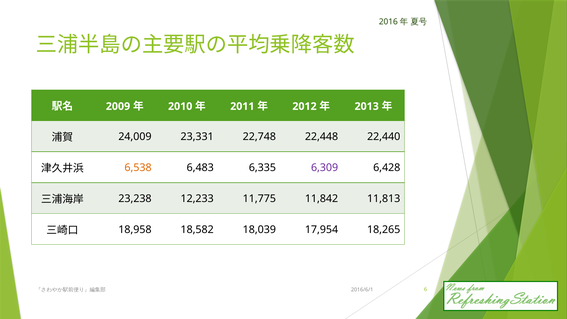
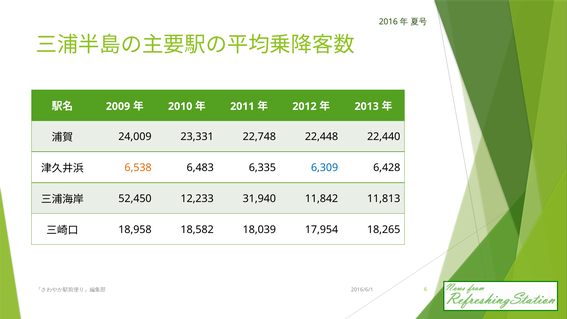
6,309 colour: purple -> blue
23,238: 23,238 -> 52,450
11,775: 11,775 -> 31,940
